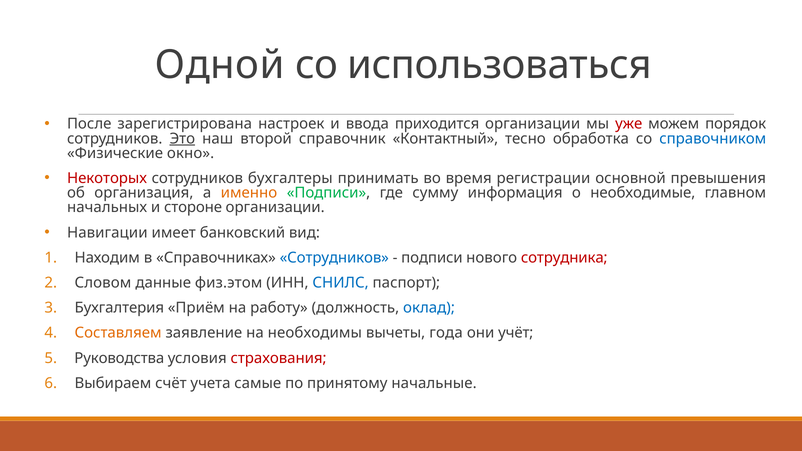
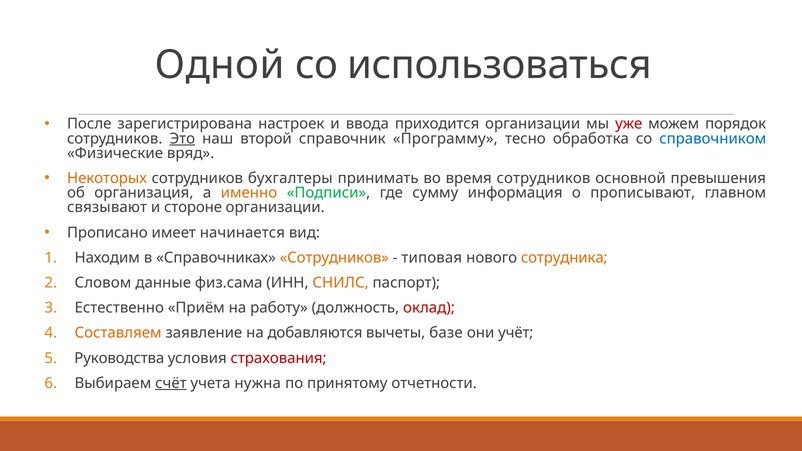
Контактный: Контактный -> Программу
окно: окно -> вряд
Некоторых colour: red -> orange
время регистрации: регистрации -> сотрудников
необходимые: необходимые -> прописывают
начальных: начальных -> связывают
Навигации: Навигации -> Прописано
банковский: банковский -> начинается
Сотрудников at (334, 258) colour: blue -> orange
подписи at (432, 258): подписи -> типовая
сотрудника colour: red -> orange
физ.этом: физ.этом -> физ.сама
СНИЛС colour: blue -> orange
Бухгалтерия: Бухгалтерия -> Естественно
оклад colour: blue -> red
необходимы: необходимы -> добавляются
года: года -> базе
счёт underline: none -> present
самые: самые -> нужна
начальные: начальные -> отчетности
